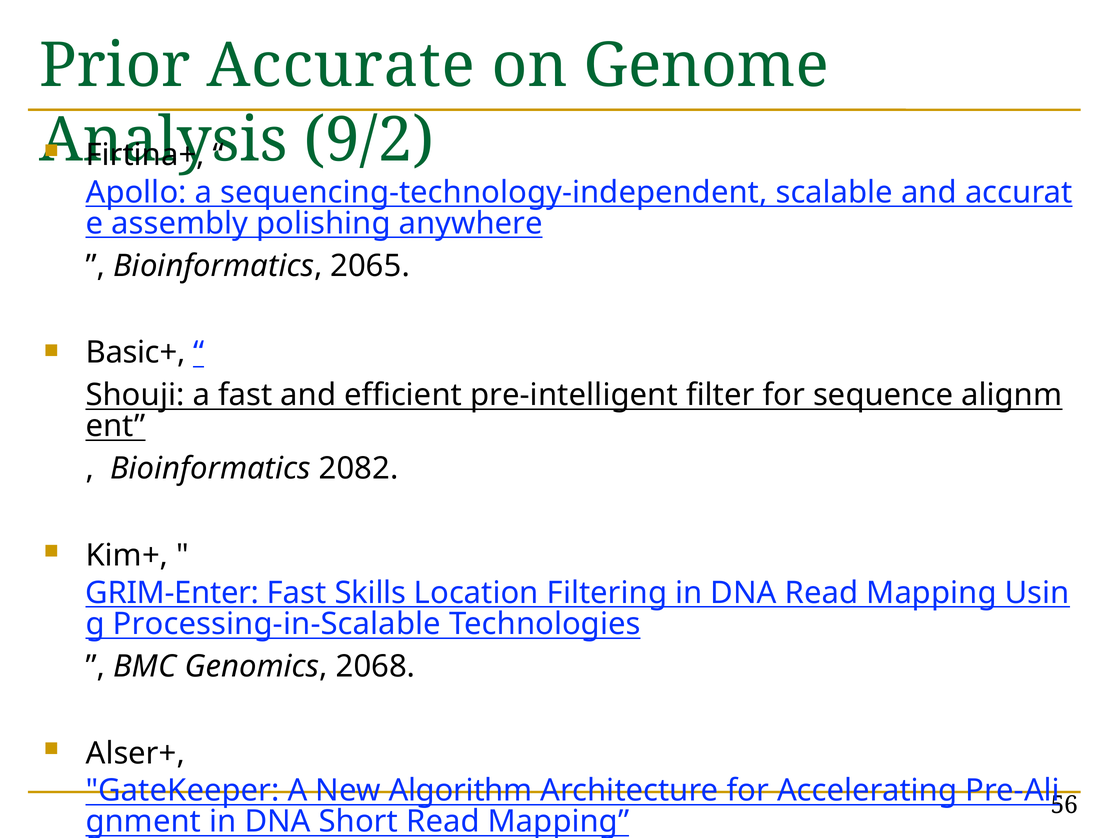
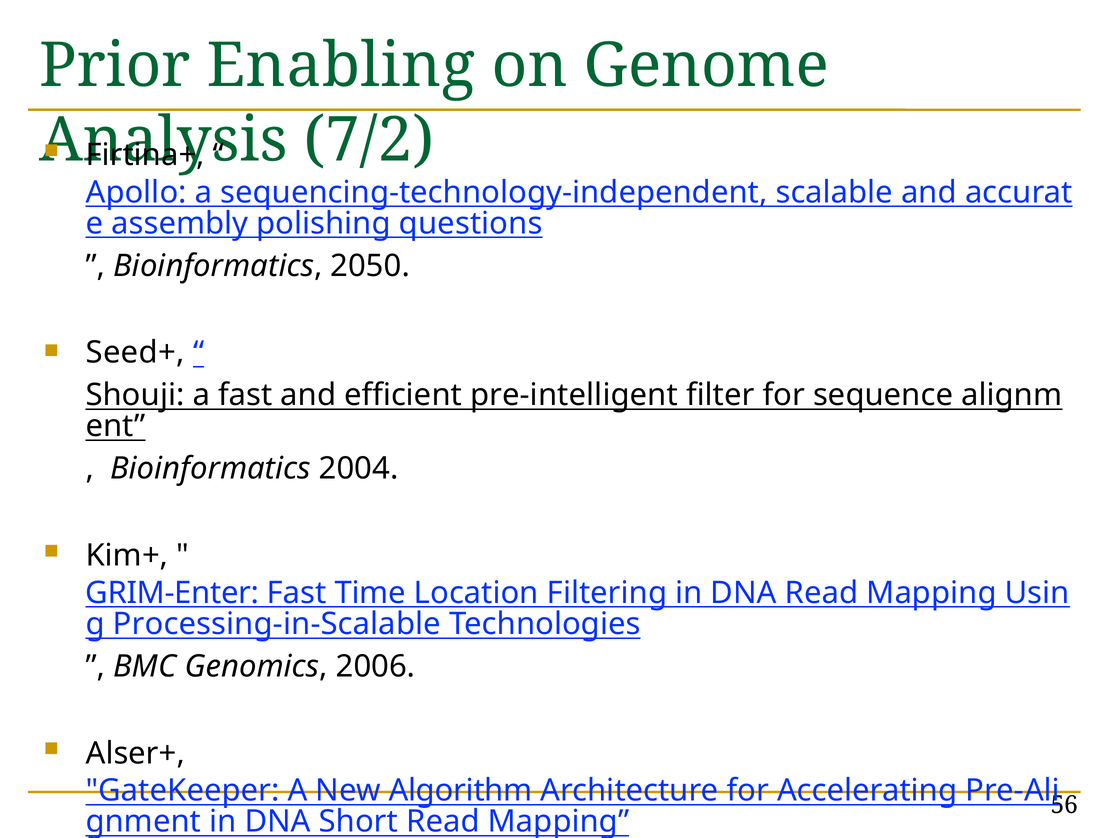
Accurate: Accurate -> Enabling
9/2: 9/2 -> 7/2
anywhere: anywhere -> questions
2065: 2065 -> 2050
Basic+: Basic+ -> Seed+
2082: 2082 -> 2004
Skills: Skills -> Time
2068: 2068 -> 2006
